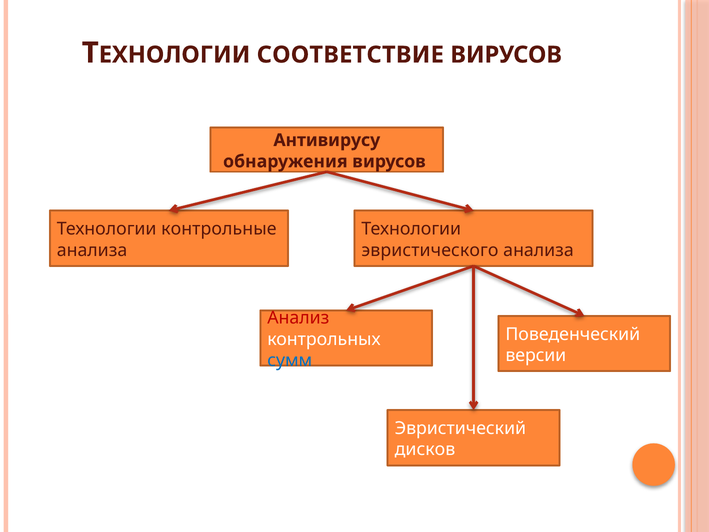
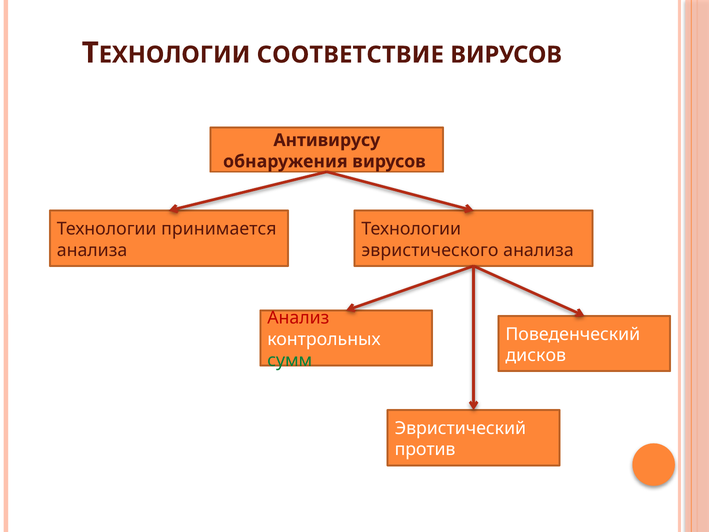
контрольные: контрольные -> принимается
версии: версии -> дисков
сумм colour: blue -> green
дисков: дисков -> против
